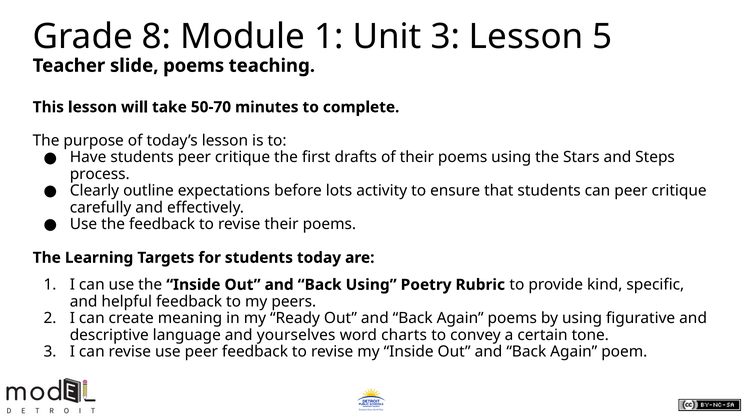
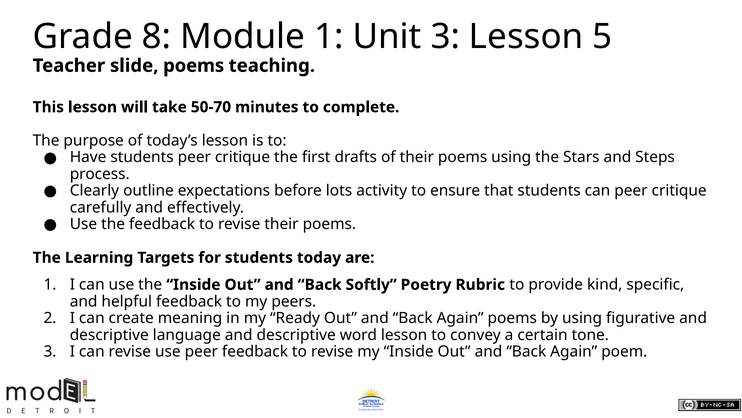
Back Using: Using -> Softly
language and yourselves: yourselves -> descriptive
word charts: charts -> lesson
